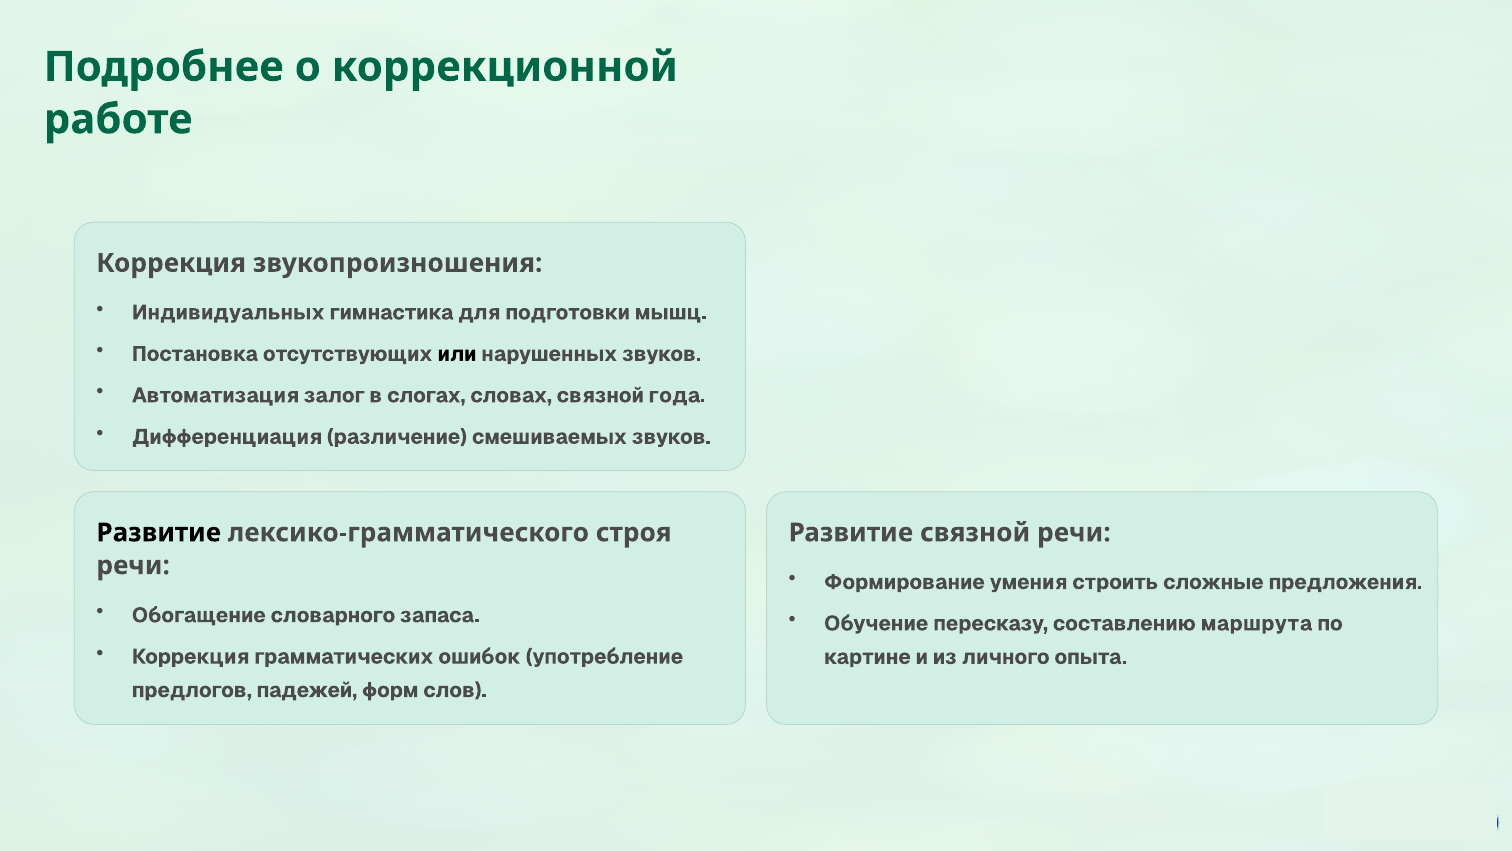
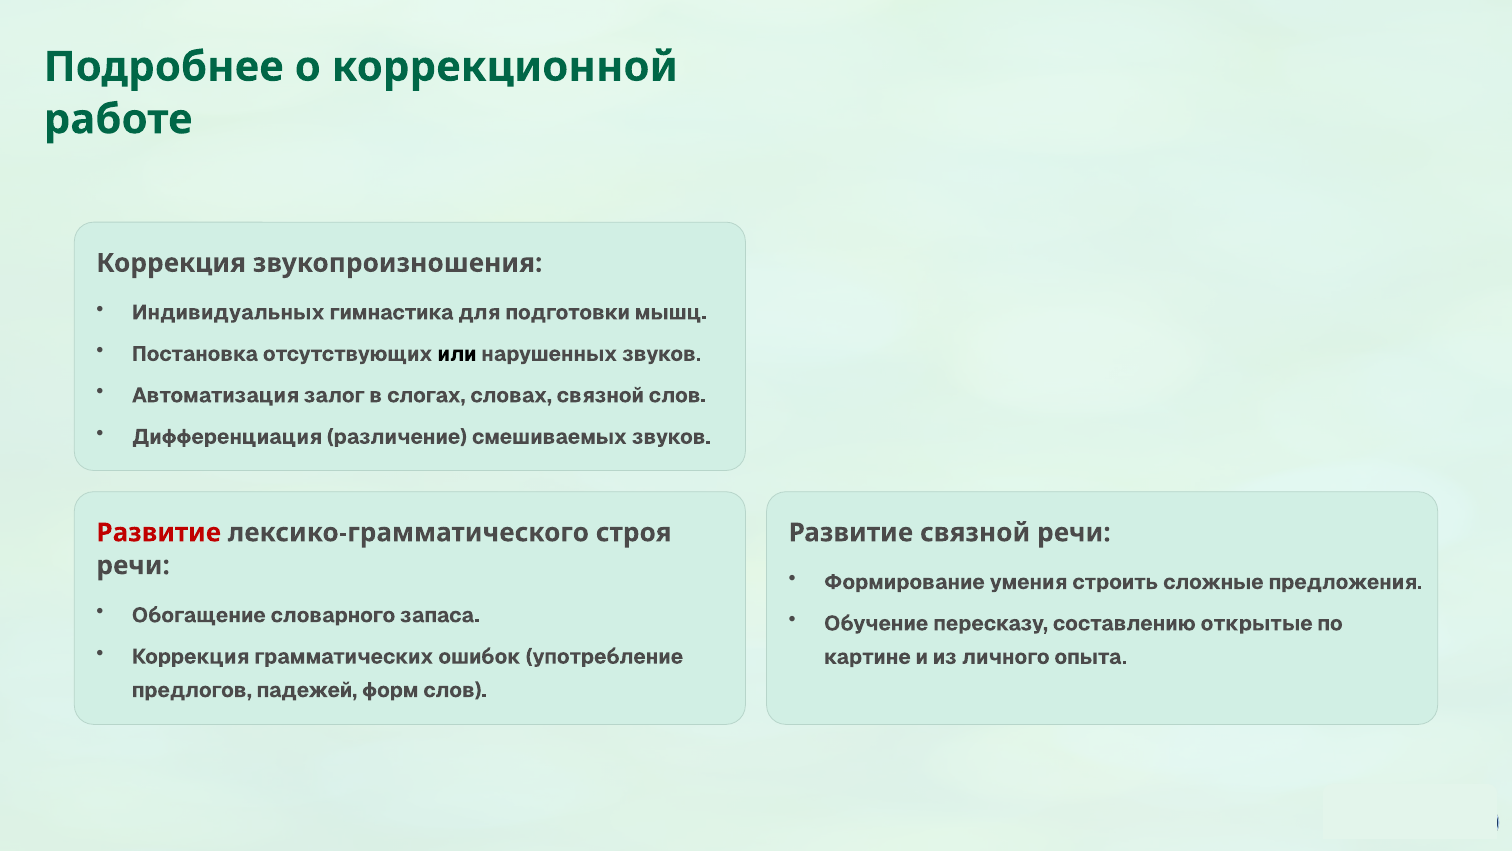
связной года: года -> слов
Развитие at (159, 532) colour: black -> red
маршрута: маршрута -> открытые
